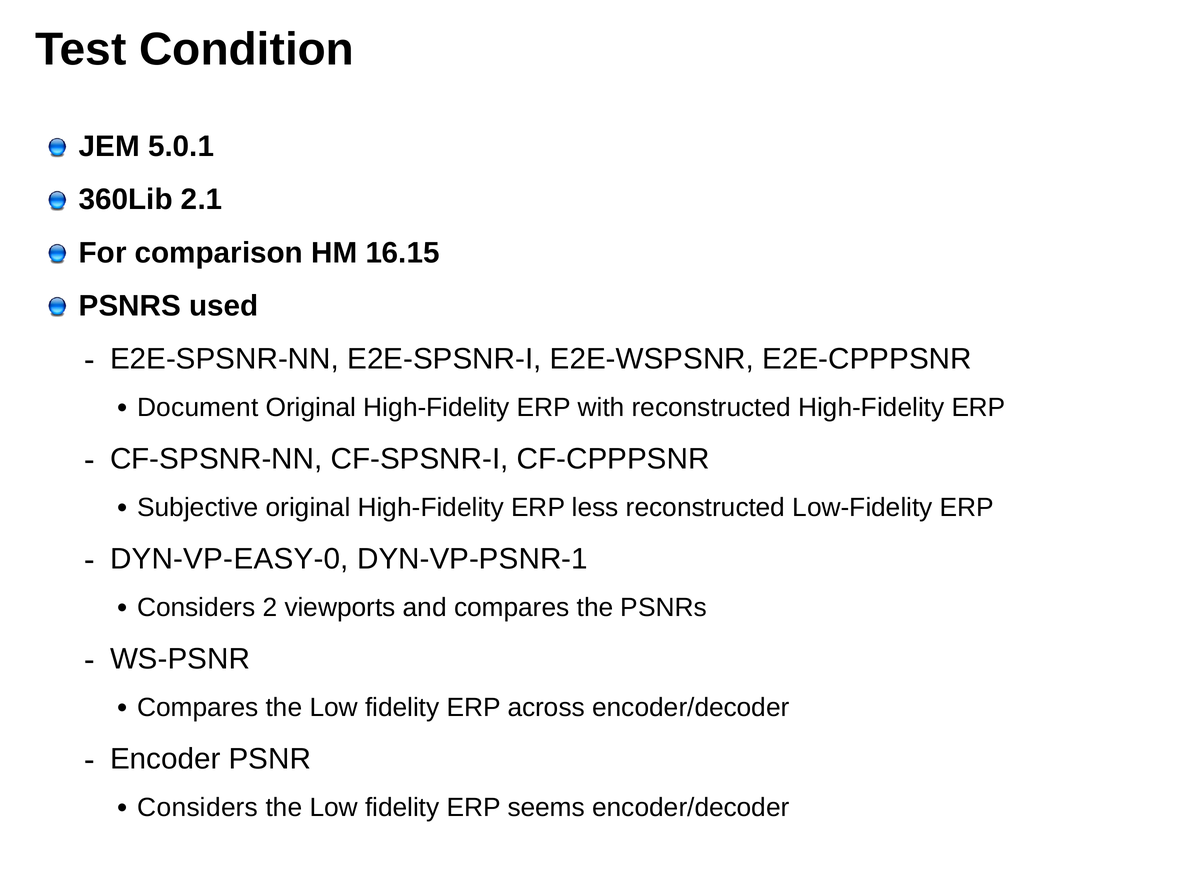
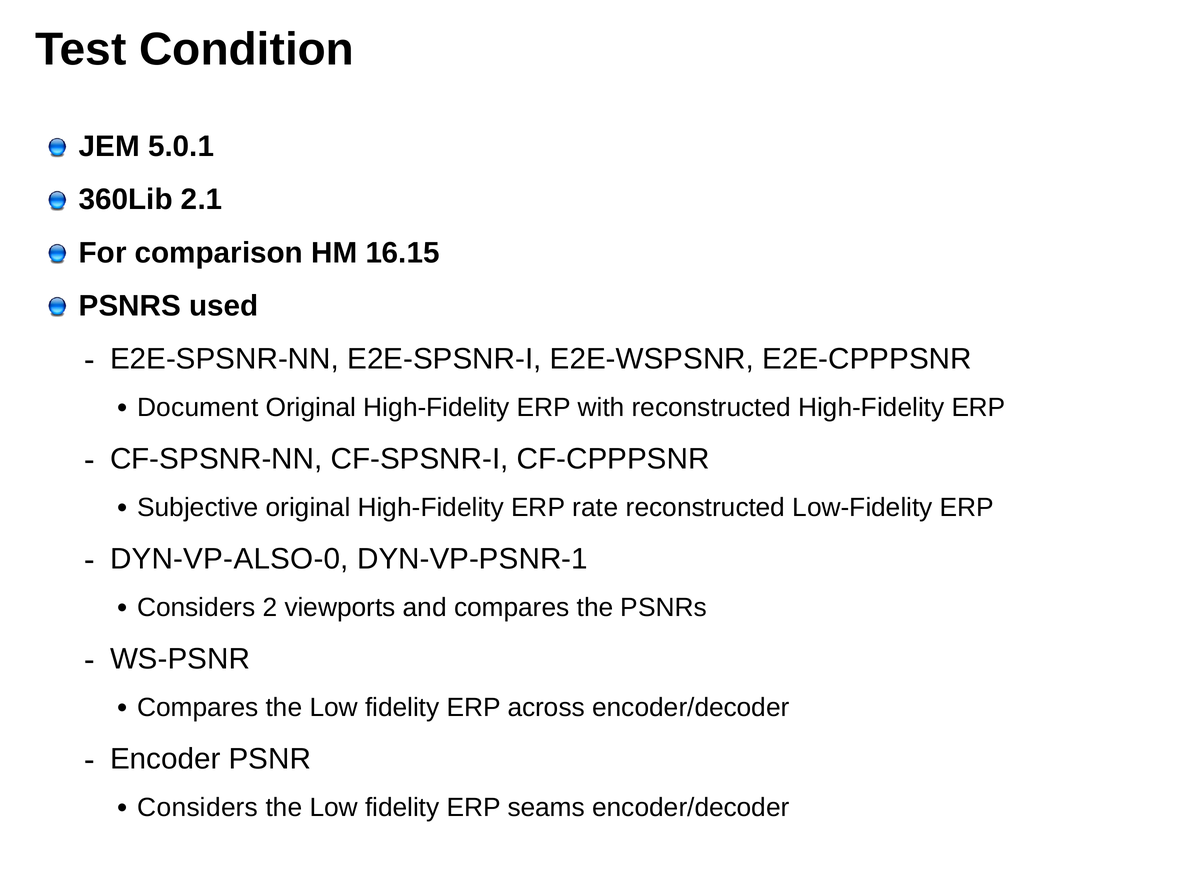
less: less -> rate
DYN-VP-EASY-0: DYN-VP-EASY-0 -> DYN-VP-ALSO-0
seems: seems -> seams
